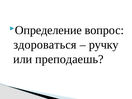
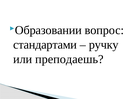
Определение: Определение -> Образовании
здороваться: здороваться -> стандартами
